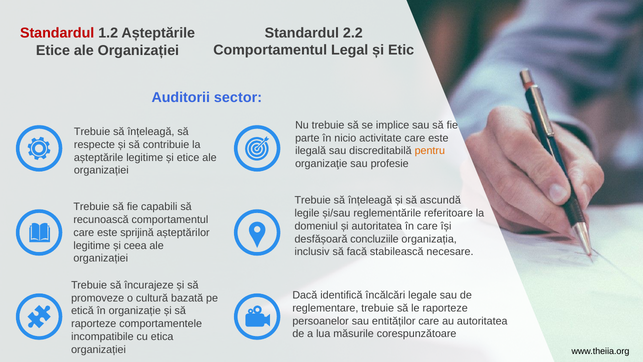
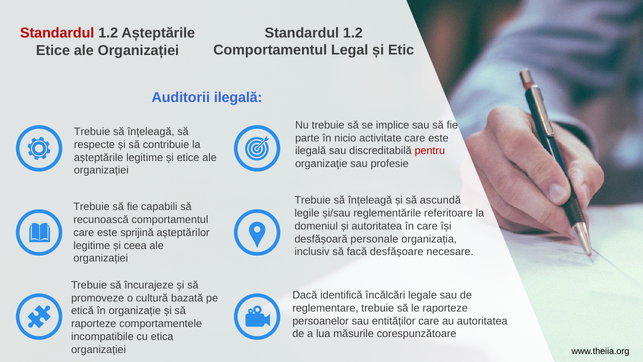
2.2 at (353, 33): 2.2 -> 1.2
Auditorii sector: sector -> ilegală
pentru colour: orange -> red
concluziile: concluziile -> personale
stabilească: stabilească -> desfășoare
